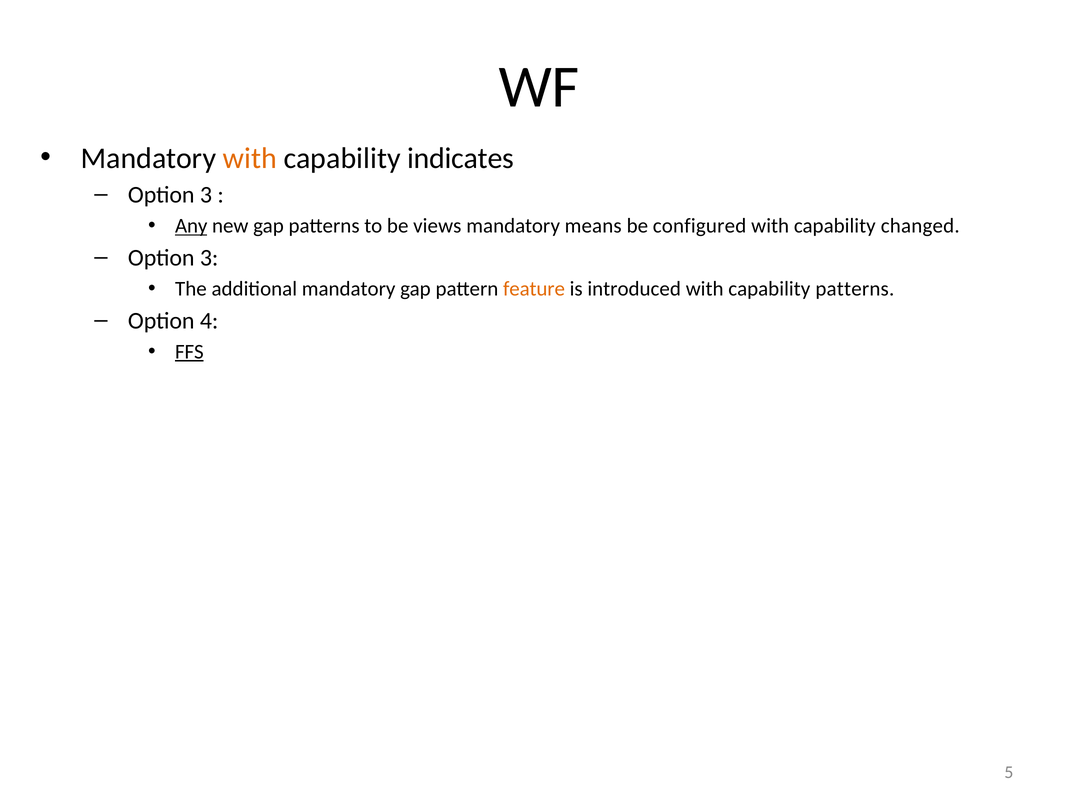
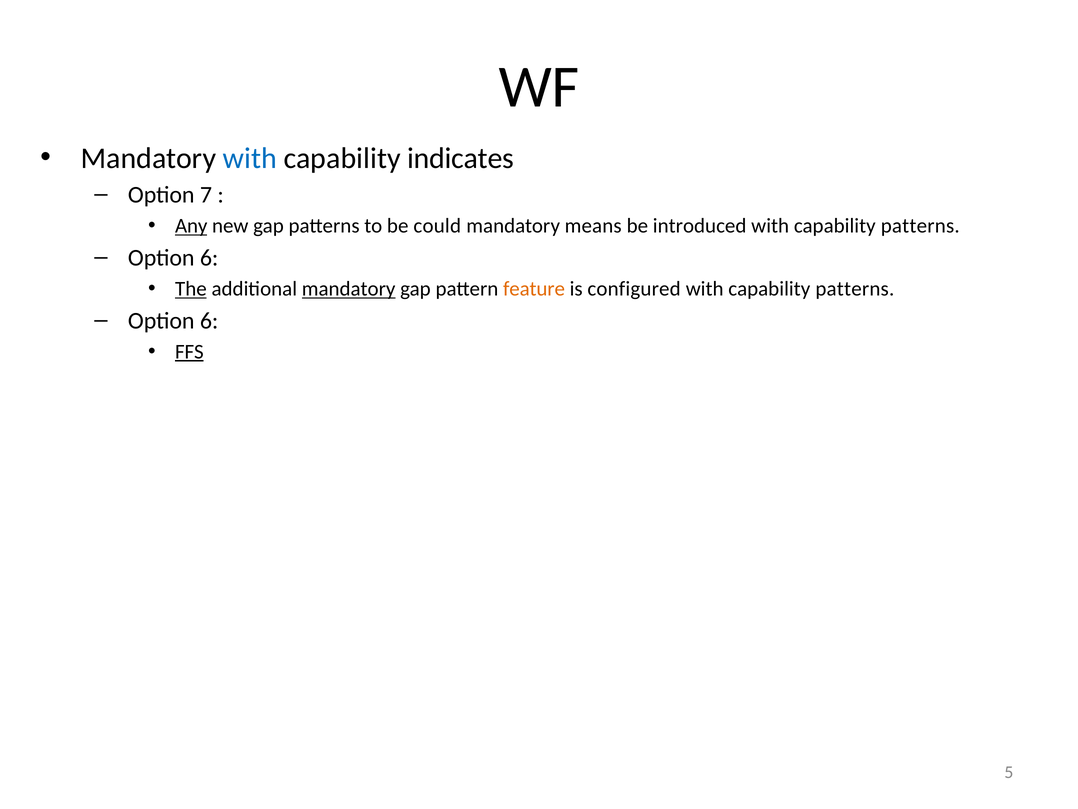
with at (250, 158) colour: orange -> blue
3 at (206, 195): 3 -> 7
views: views -> could
configured: configured -> introduced
changed at (920, 226): changed -> patterns
3 at (209, 258): 3 -> 6
The underline: none -> present
mandatory at (349, 289) underline: none -> present
introduced: introduced -> configured
4 at (209, 321): 4 -> 6
